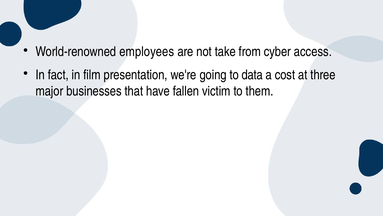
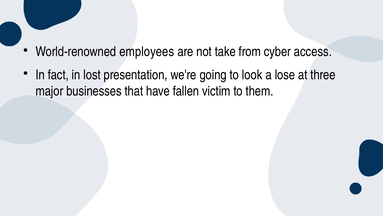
film: film -> lost
data: data -> look
cost: cost -> lose
